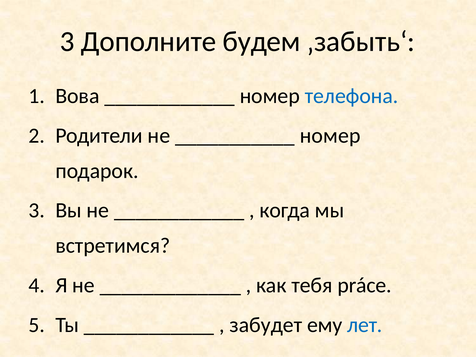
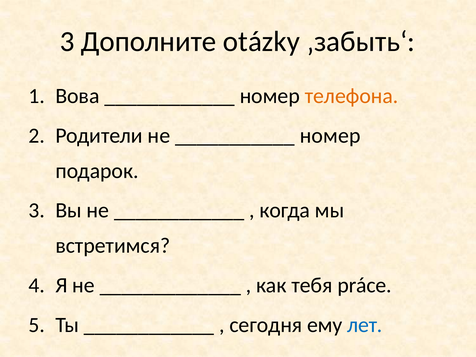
будем: будем -> otázky
телефона colour: blue -> orange
забудет: забудет -> сегодня
